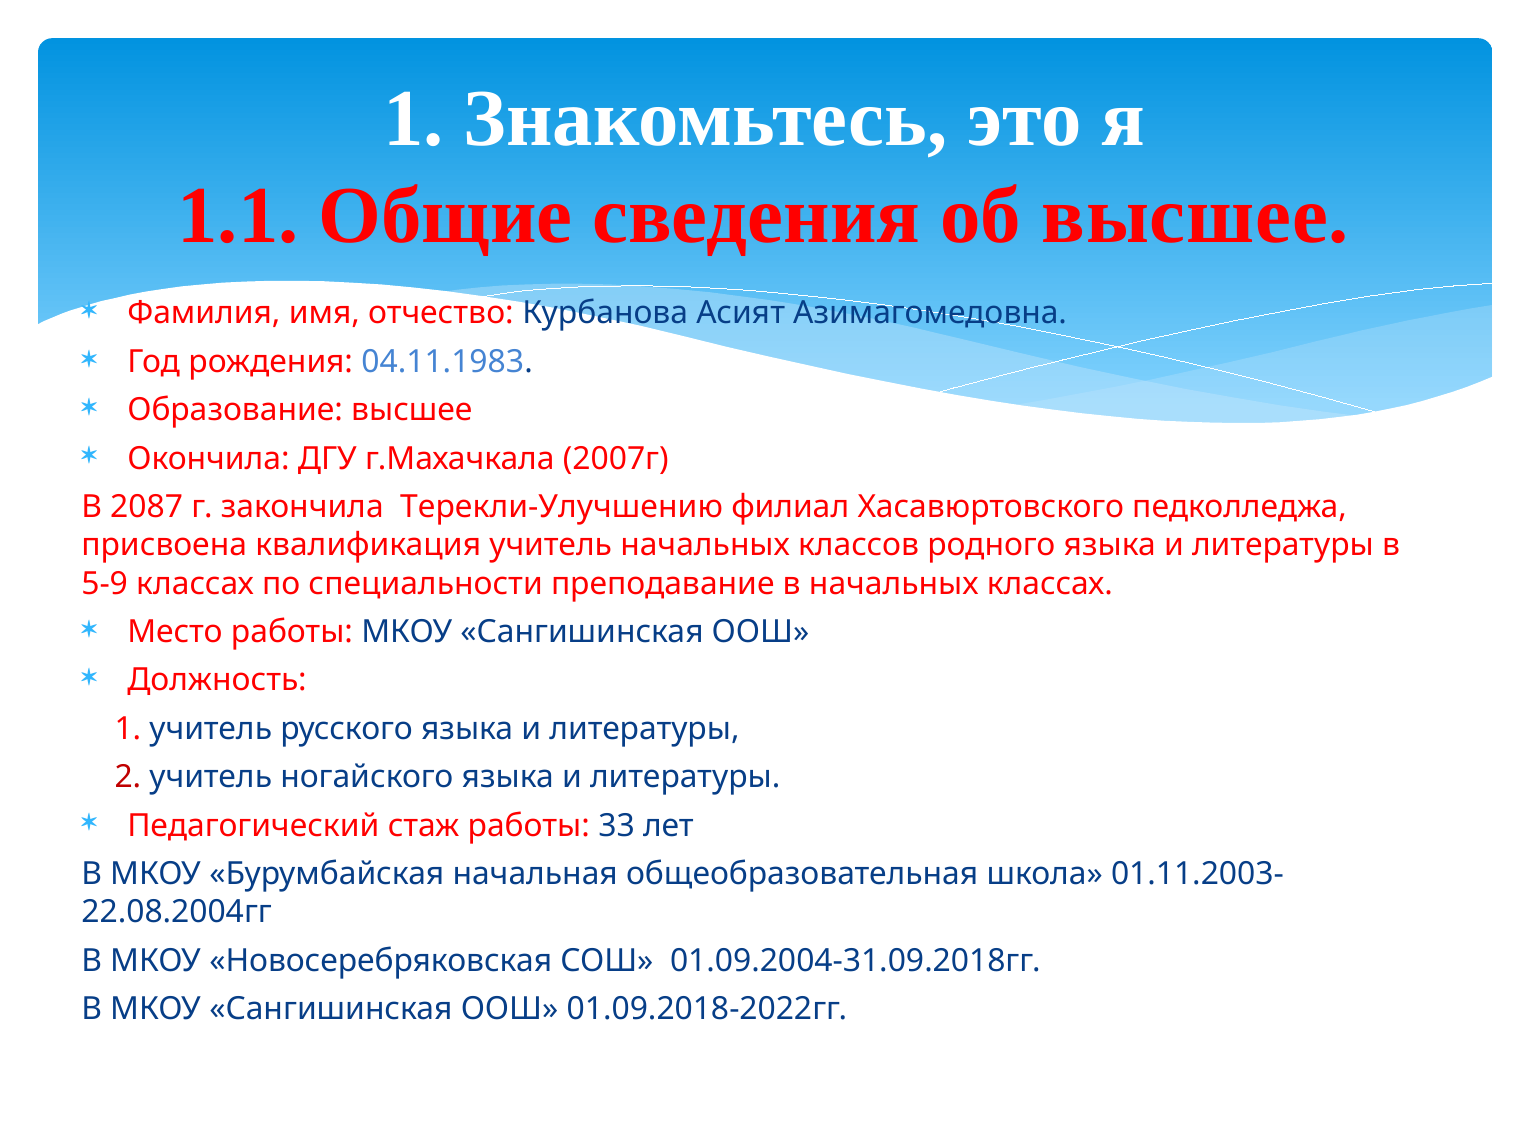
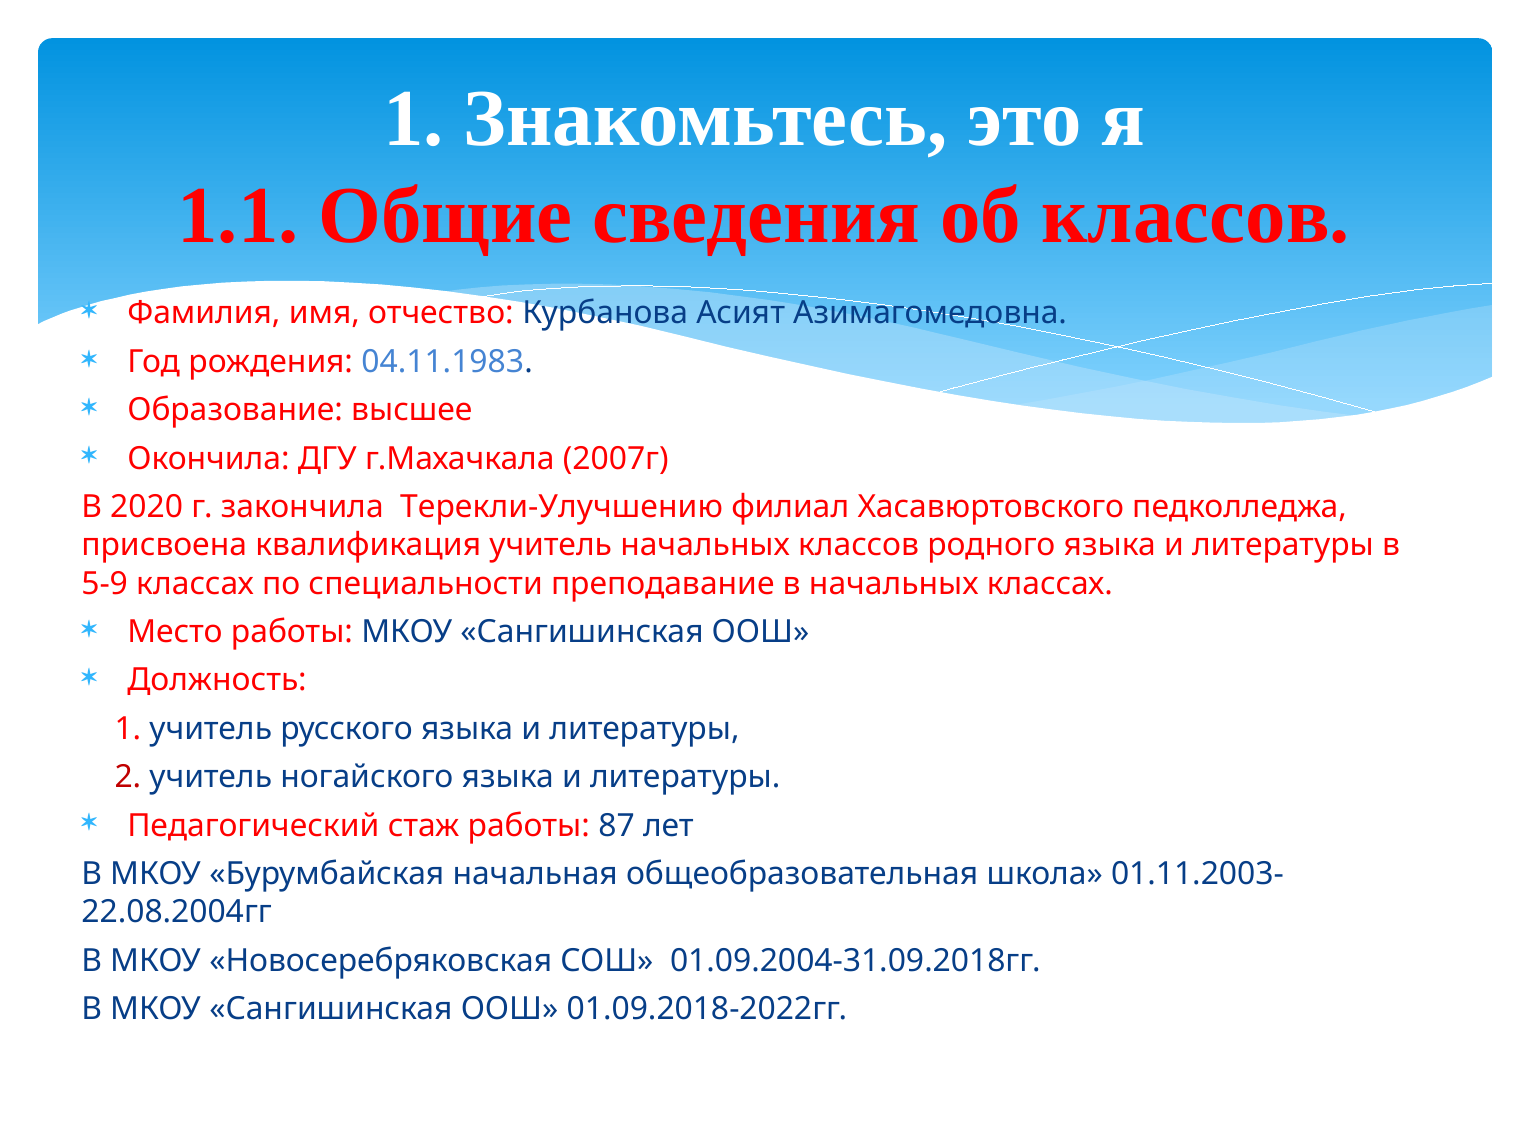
об высшее: высшее -> классов
2087: 2087 -> 2020
33: 33 -> 87
